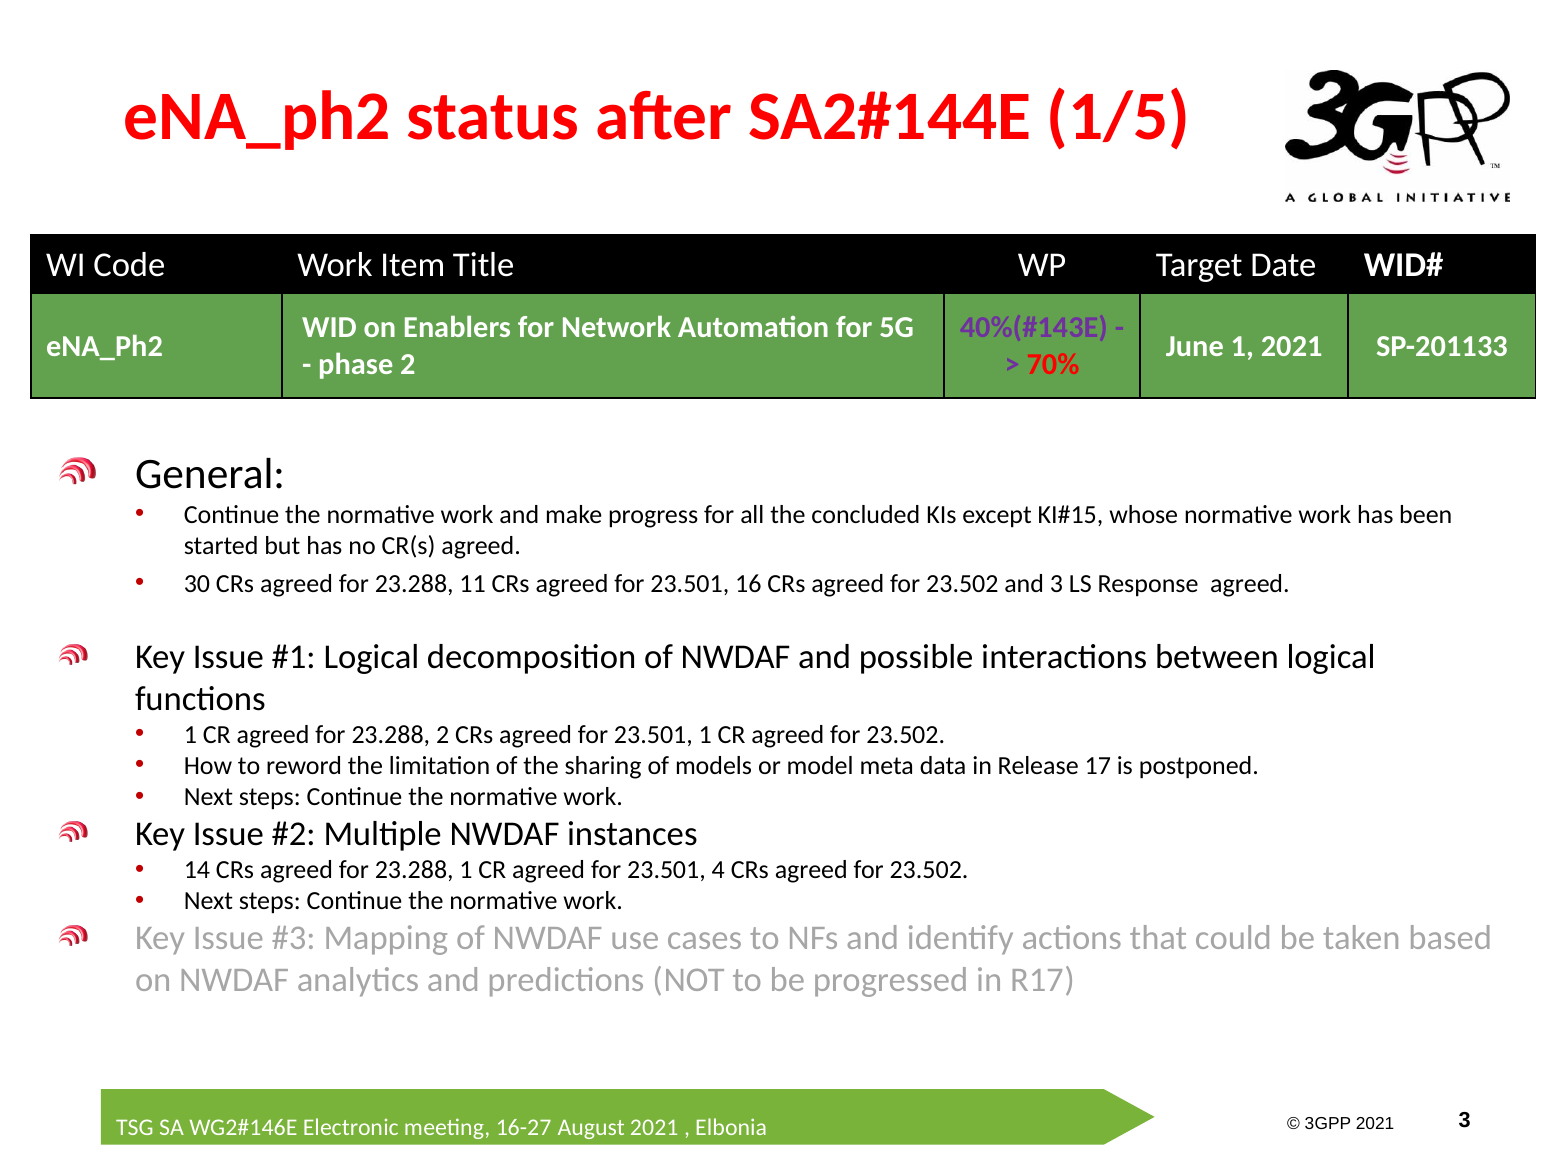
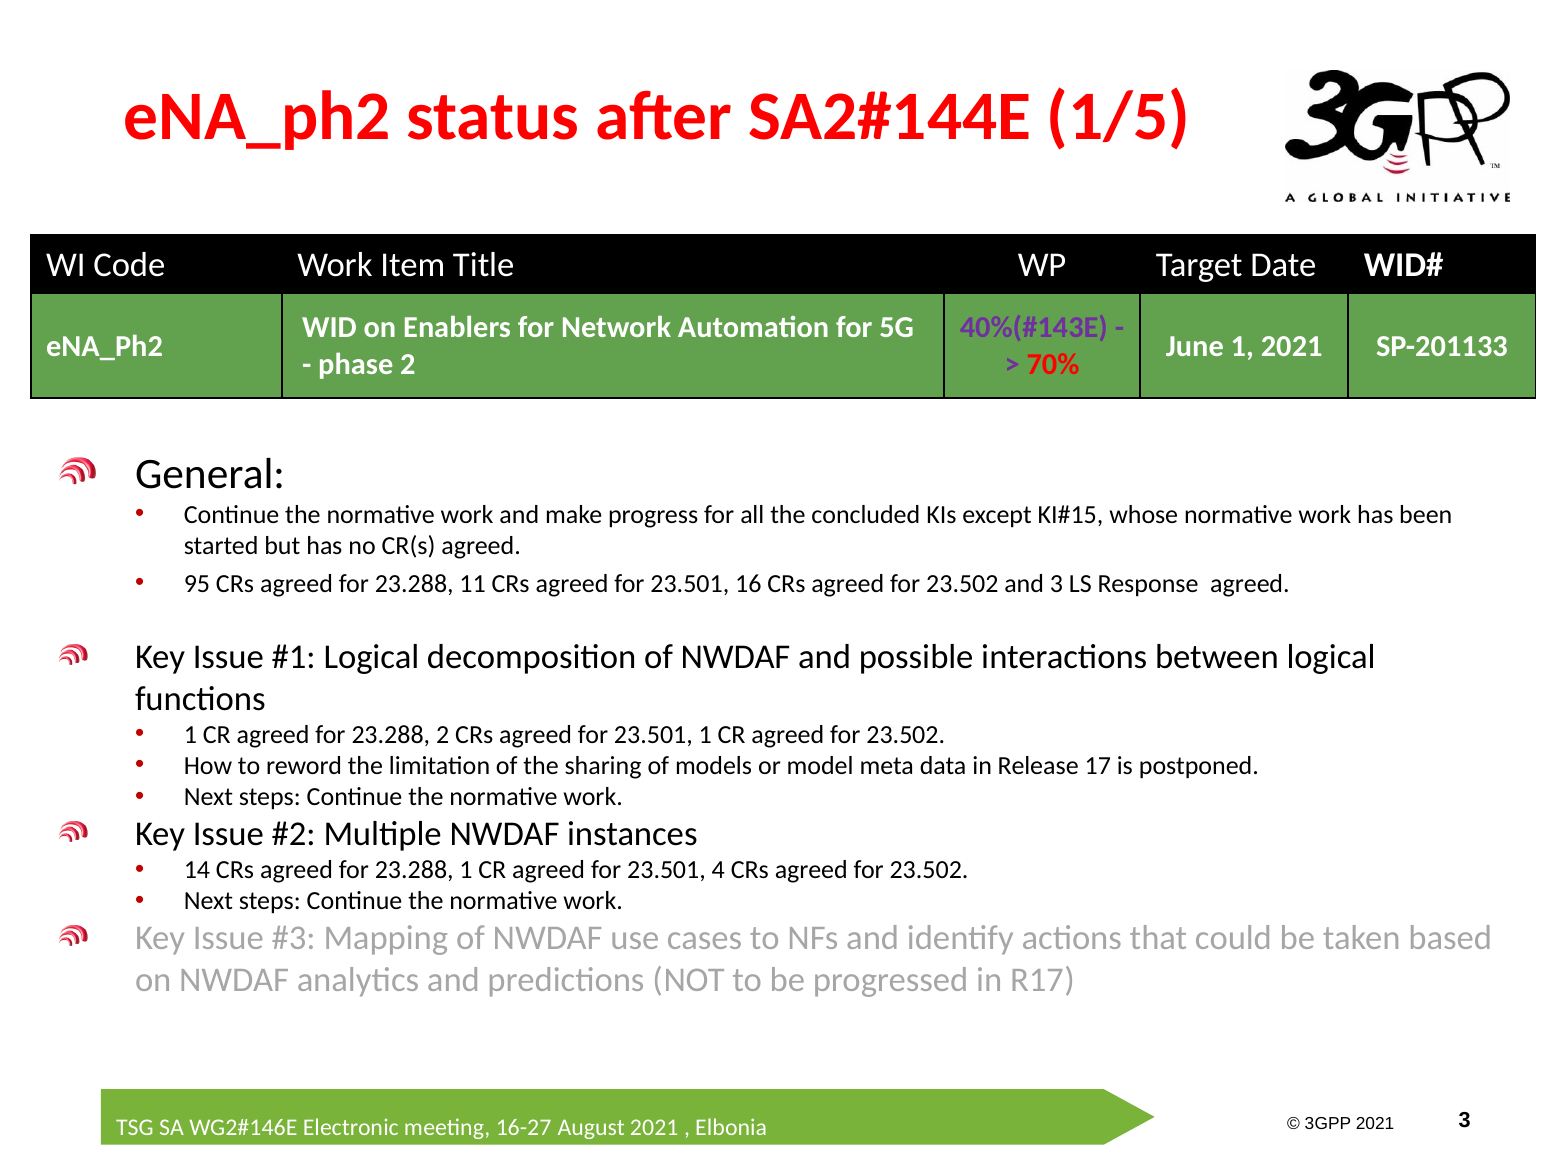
30: 30 -> 95
